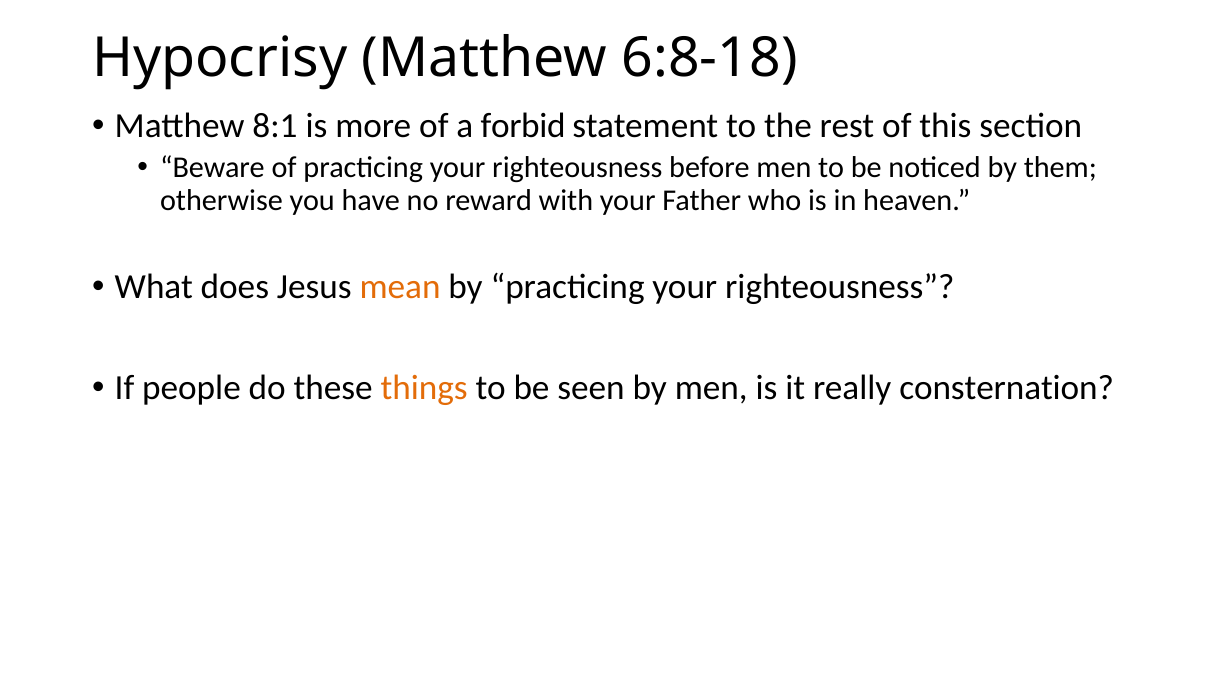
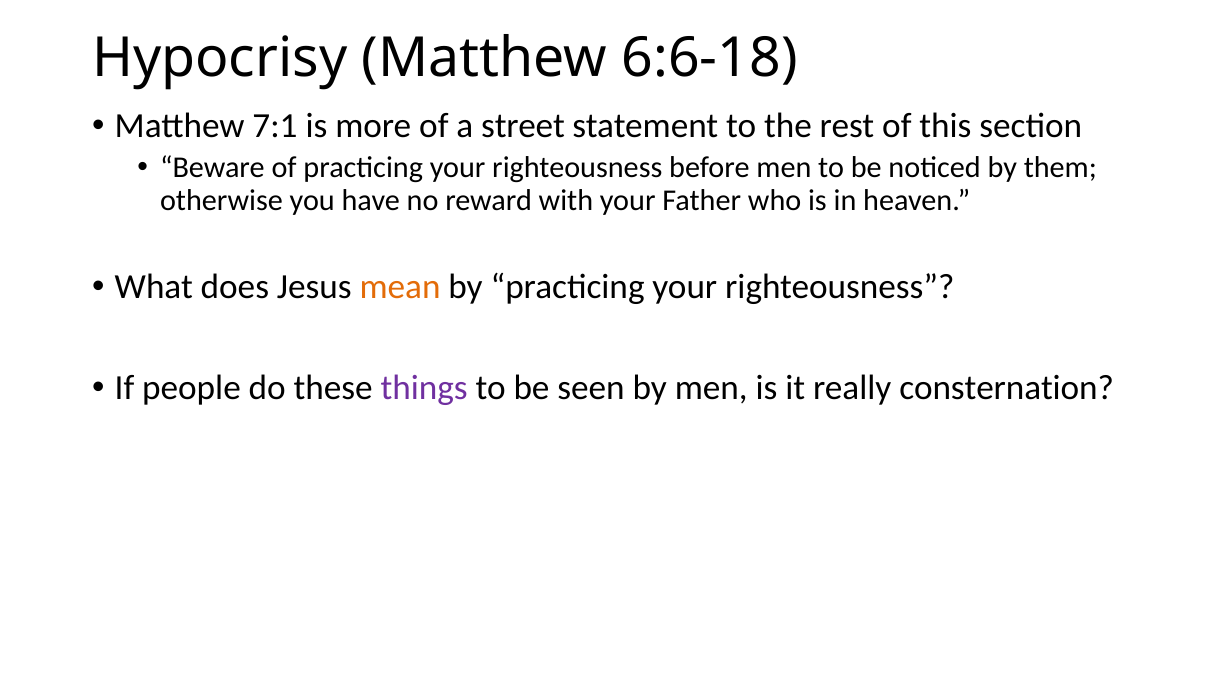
6:8-18: 6:8-18 -> 6:6-18
8:1: 8:1 -> 7:1
forbid: forbid -> street
things colour: orange -> purple
